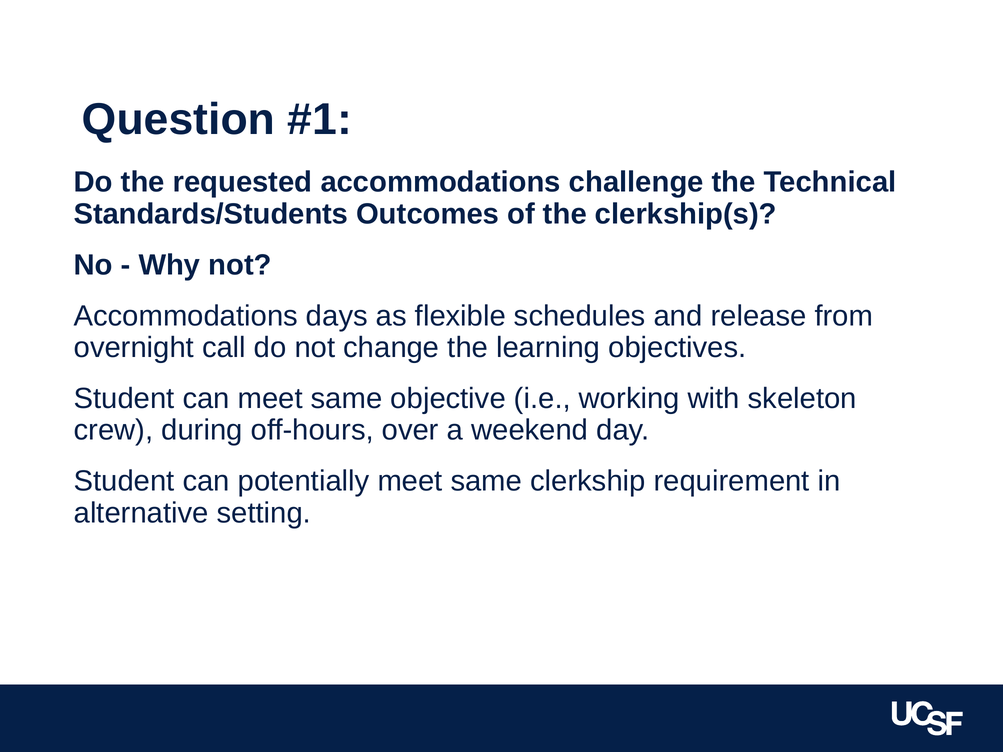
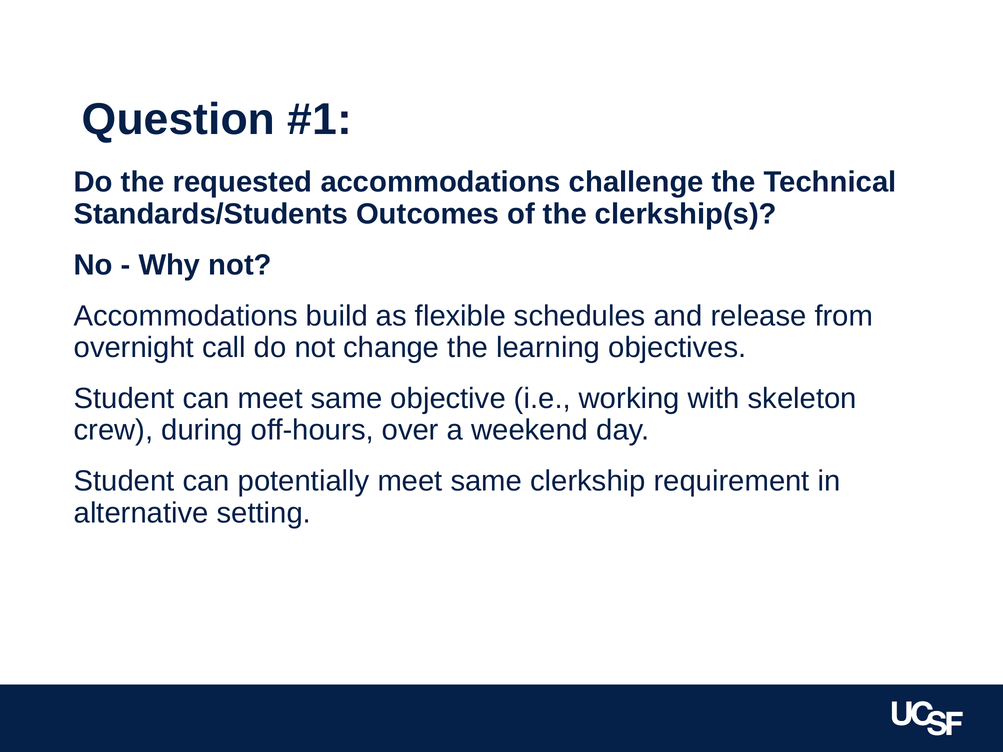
days: days -> build
